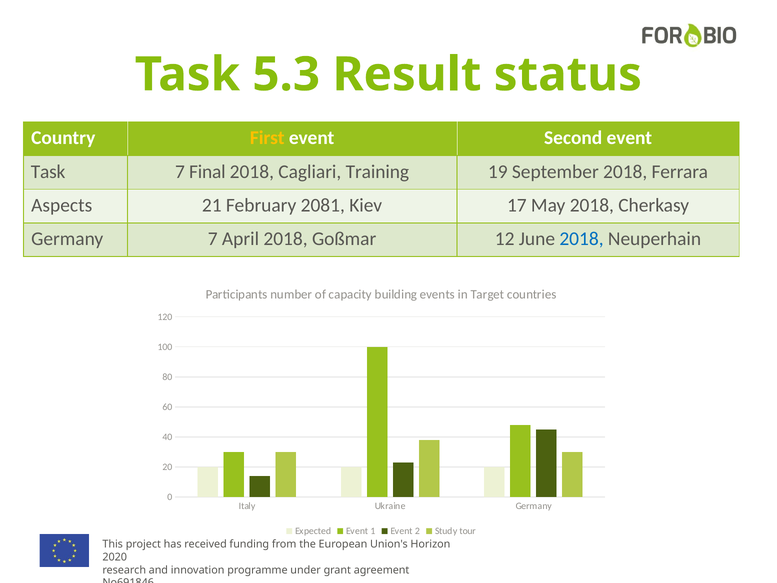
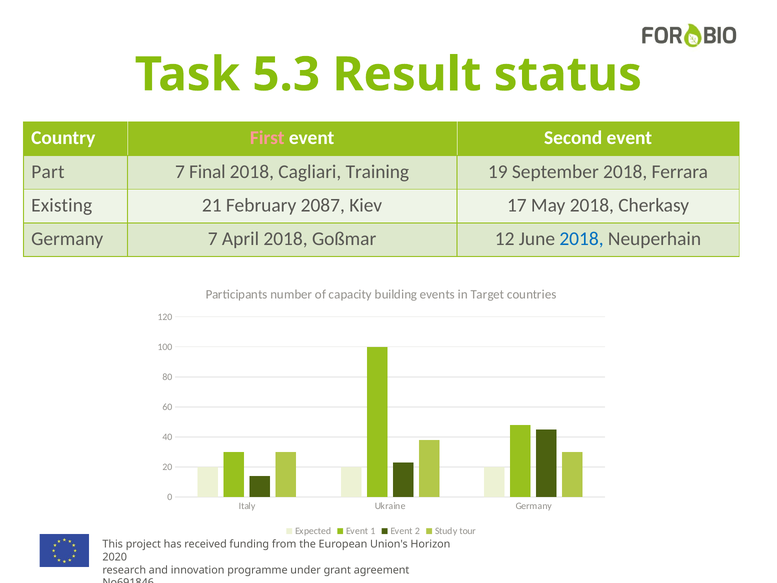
First colour: yellow -> pink
Task at (48, 172): Task -> Part
Aspects: Aspects -> Existing
2081: 2081 -> 2087
